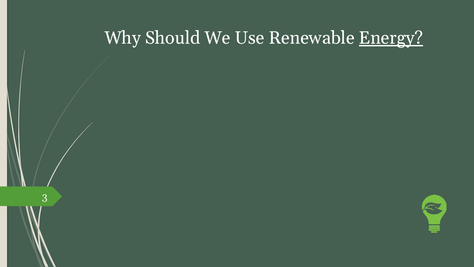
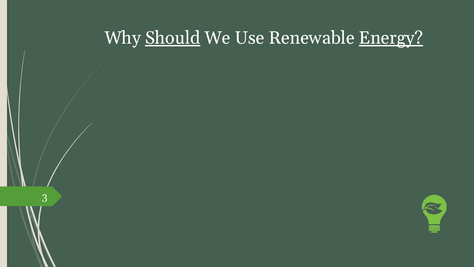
Should underline: none -> present
